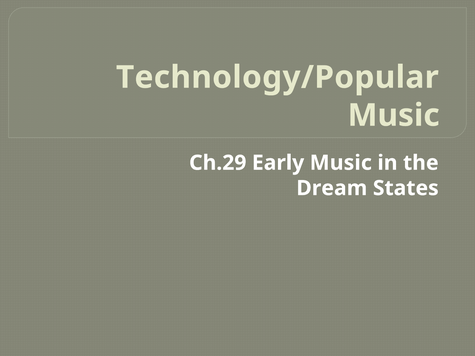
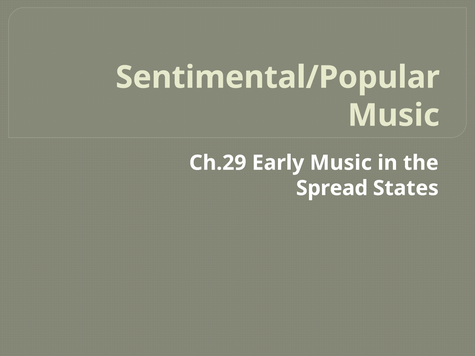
Technology/Popular: Technology/Popular -> Sentimental/Popular
Dream: Dream -> Spread
